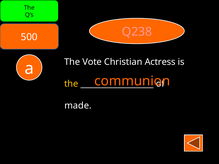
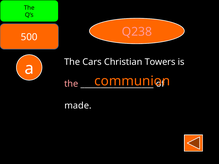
Vote: Vote -> Cars
Actress: Actress -> Towers
the at (71, 84) colour: yellow -> pink
